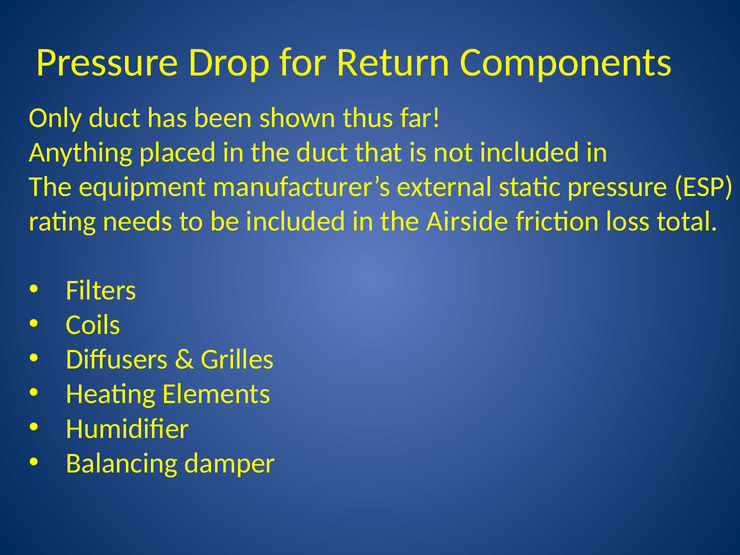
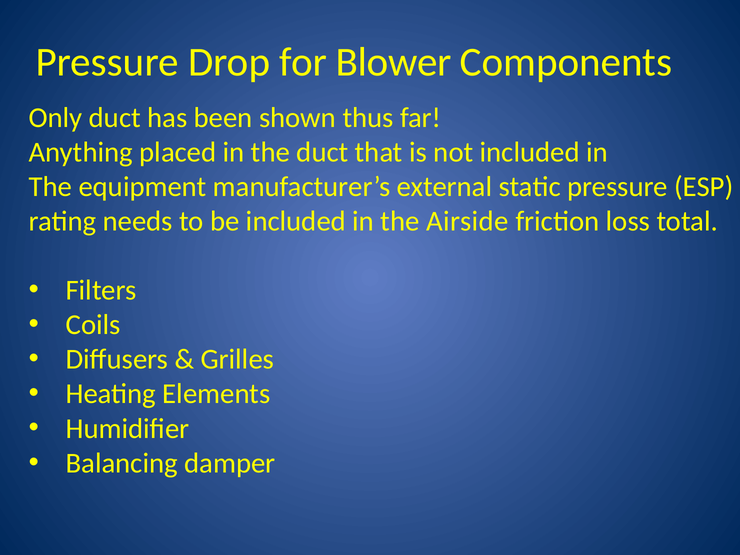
Return: Return -> Blower
